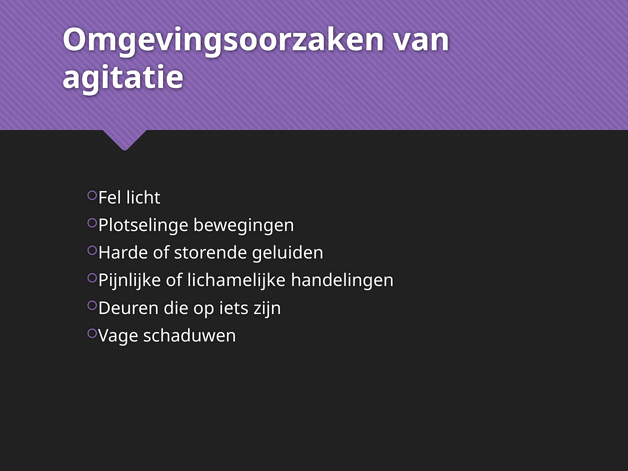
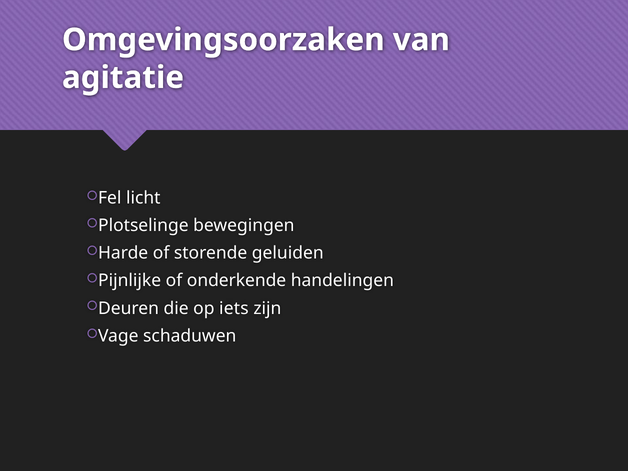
lichamelijke: lichamelijke -> onderkende
